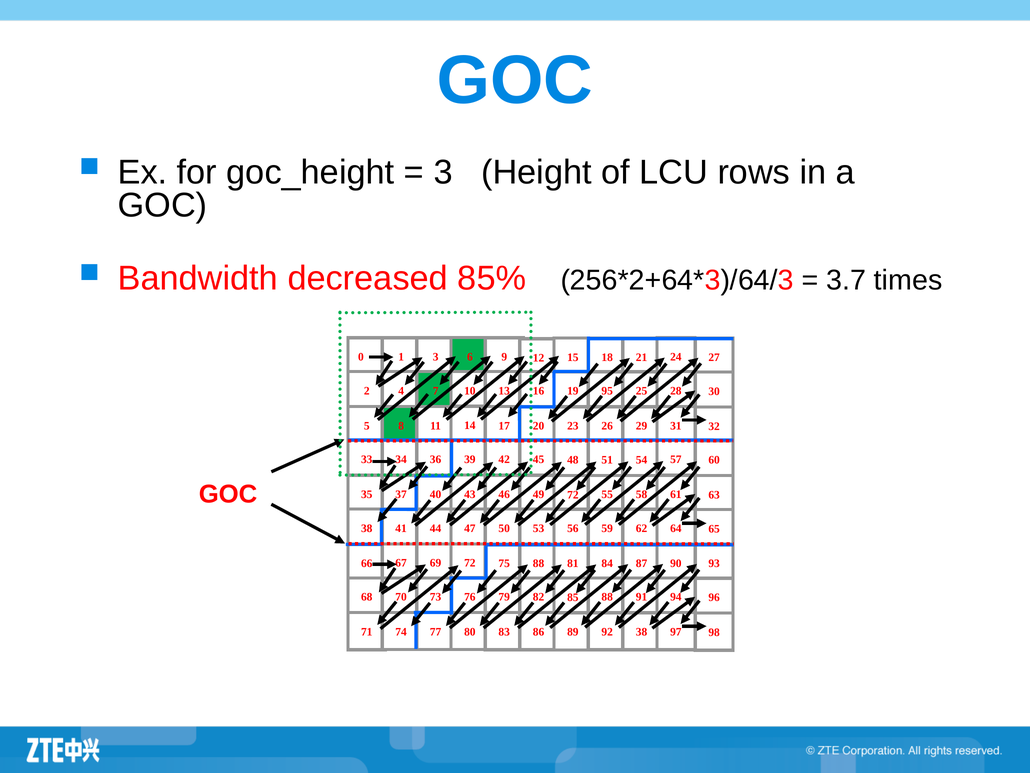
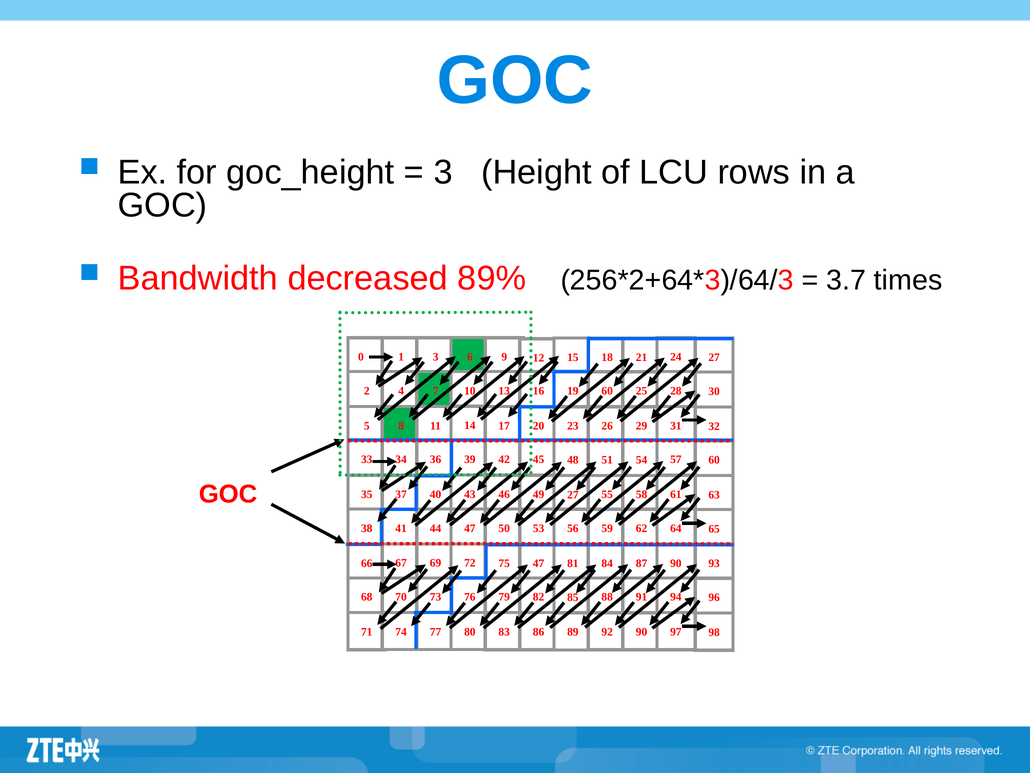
85%: 85% -> 89%
19 95: 95 -> 60
49 72: 72 -> 27
75 88: 88 -> 47
92 38: 38 -> 90
